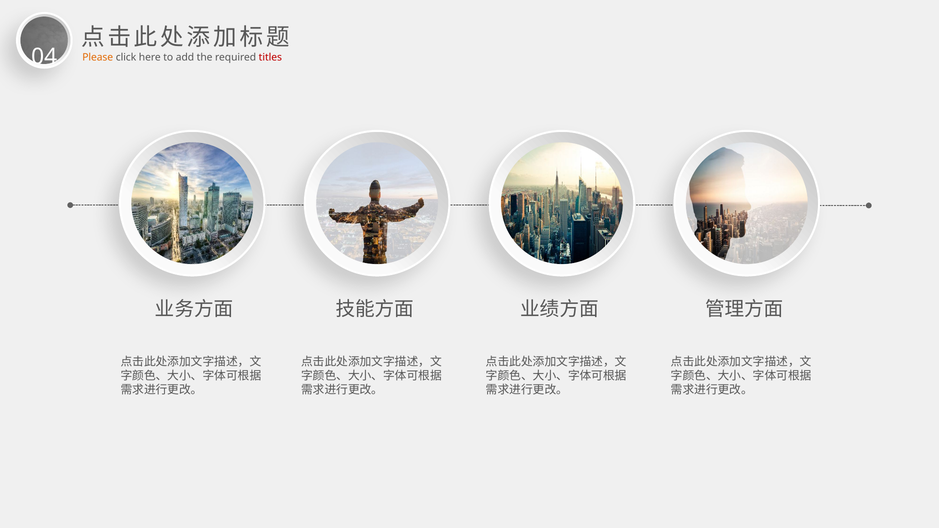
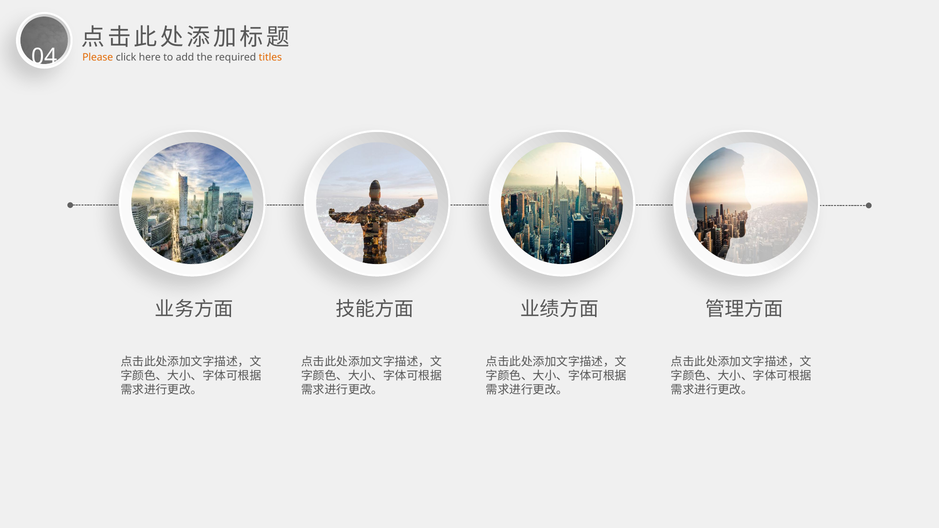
titles colour: red -> orange
